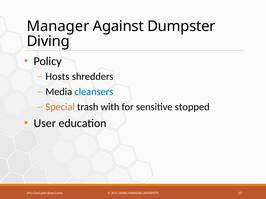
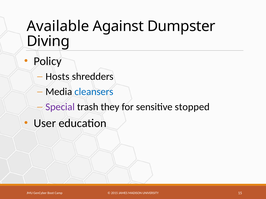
Manager: Manager -> Available
Special colour: orange -> purple
with: with -> they
